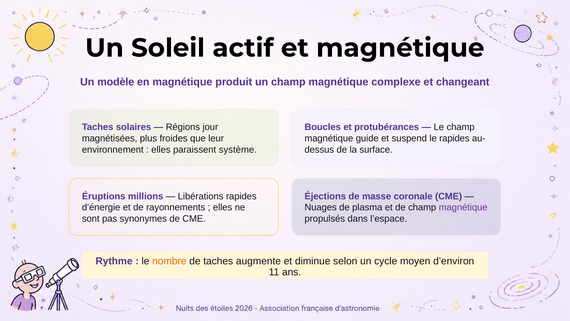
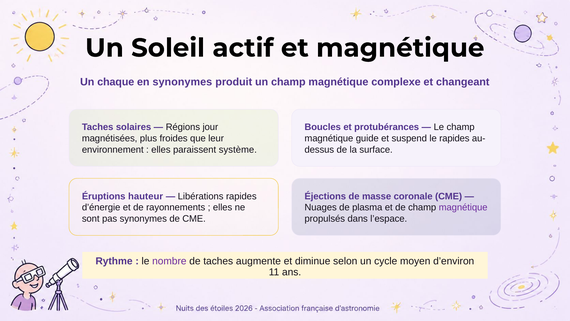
modèle: modèle -> chaque
en magnétique: magnétique -> synonymes
millions: millions -> hauteur
nombre colour: orange -> purple
